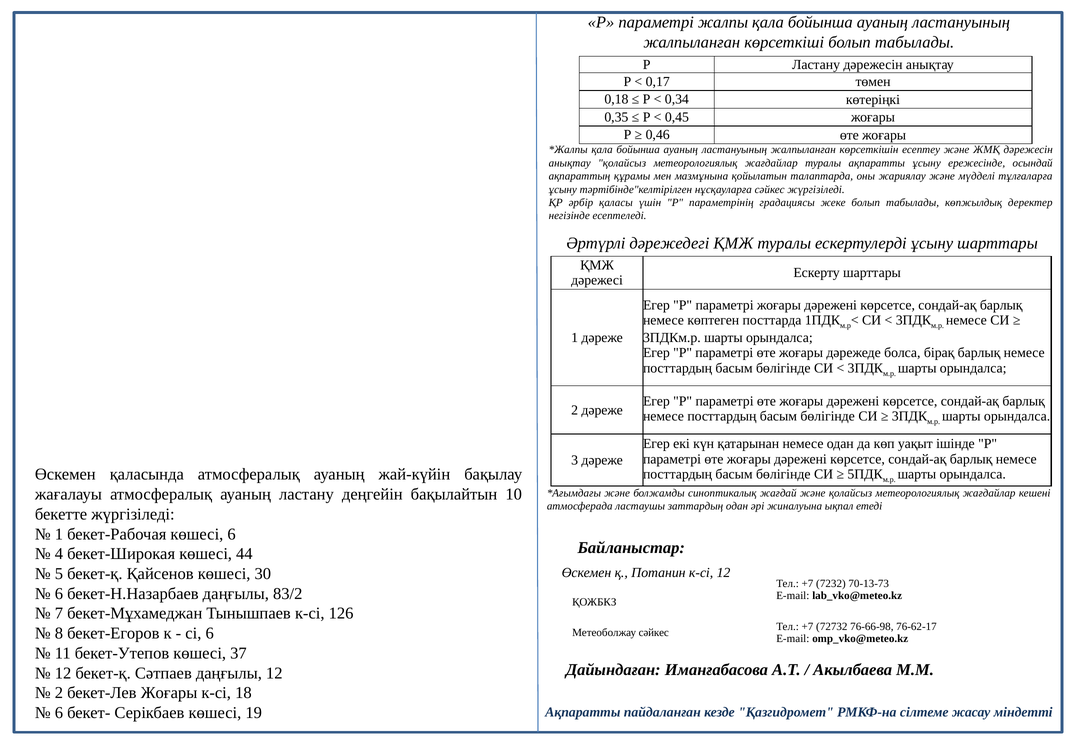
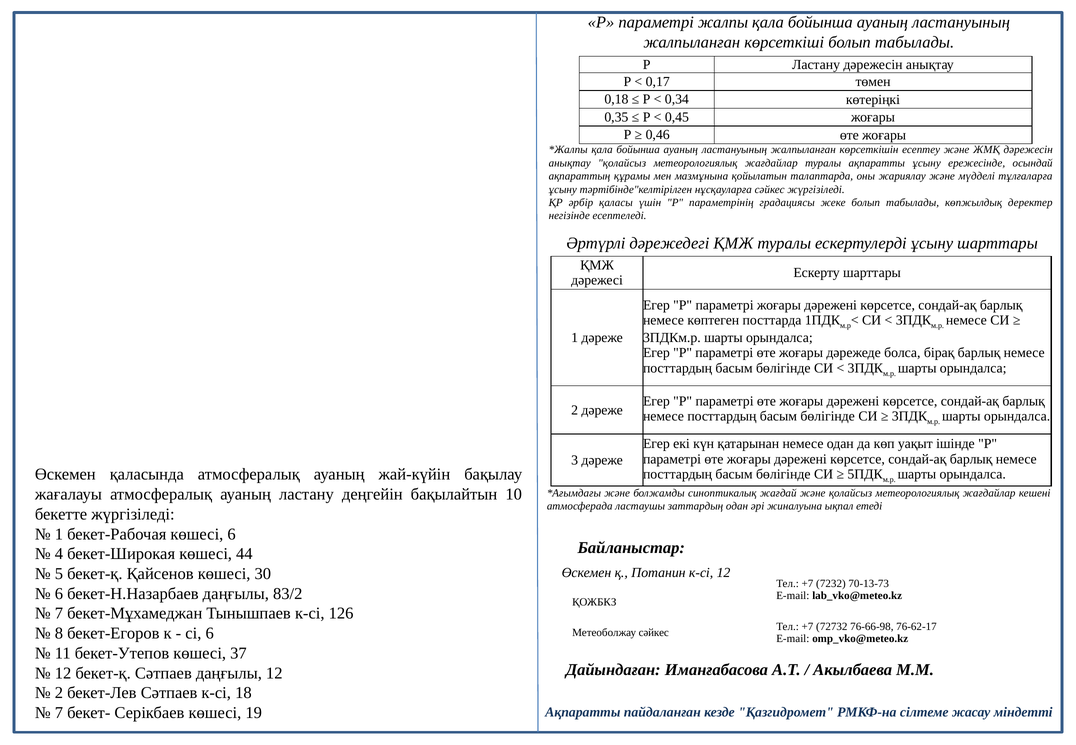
бекет-Лев Жоғары: Жоғары -> Сәтпаев
6 at (59, 713): 6 -> 7
